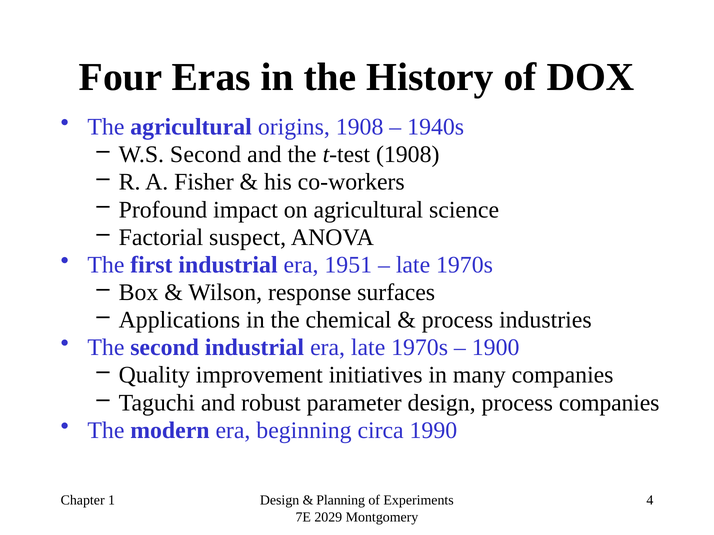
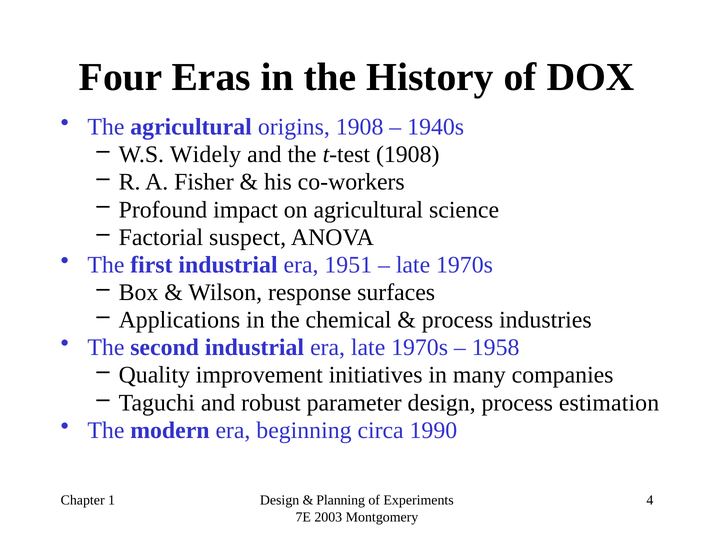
W.S Second: Second -> Widely
1900: 1900 -> 1958
process companies: companies -> estimation
2029: 2029 -> 2003
